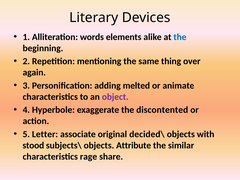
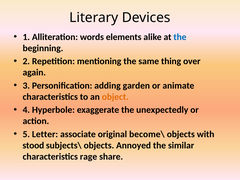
melted: melted -> garden
object colour: purple -> orange
discontented: discontented -> unexpectedly
decided\: decided\ -> become\
Attribute: Attribute -> Annoyed
